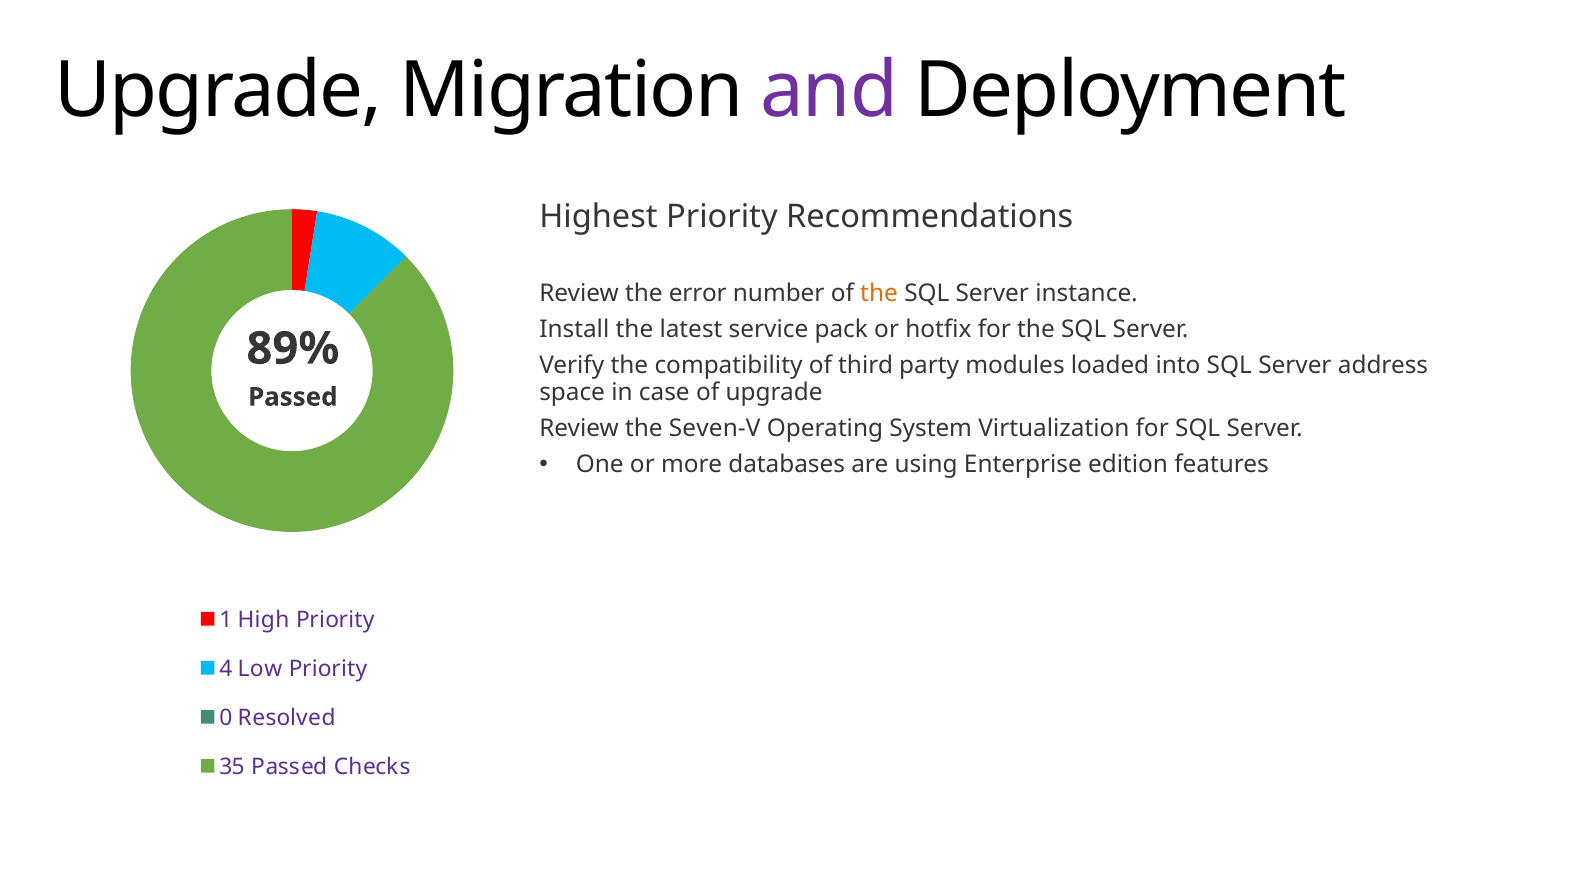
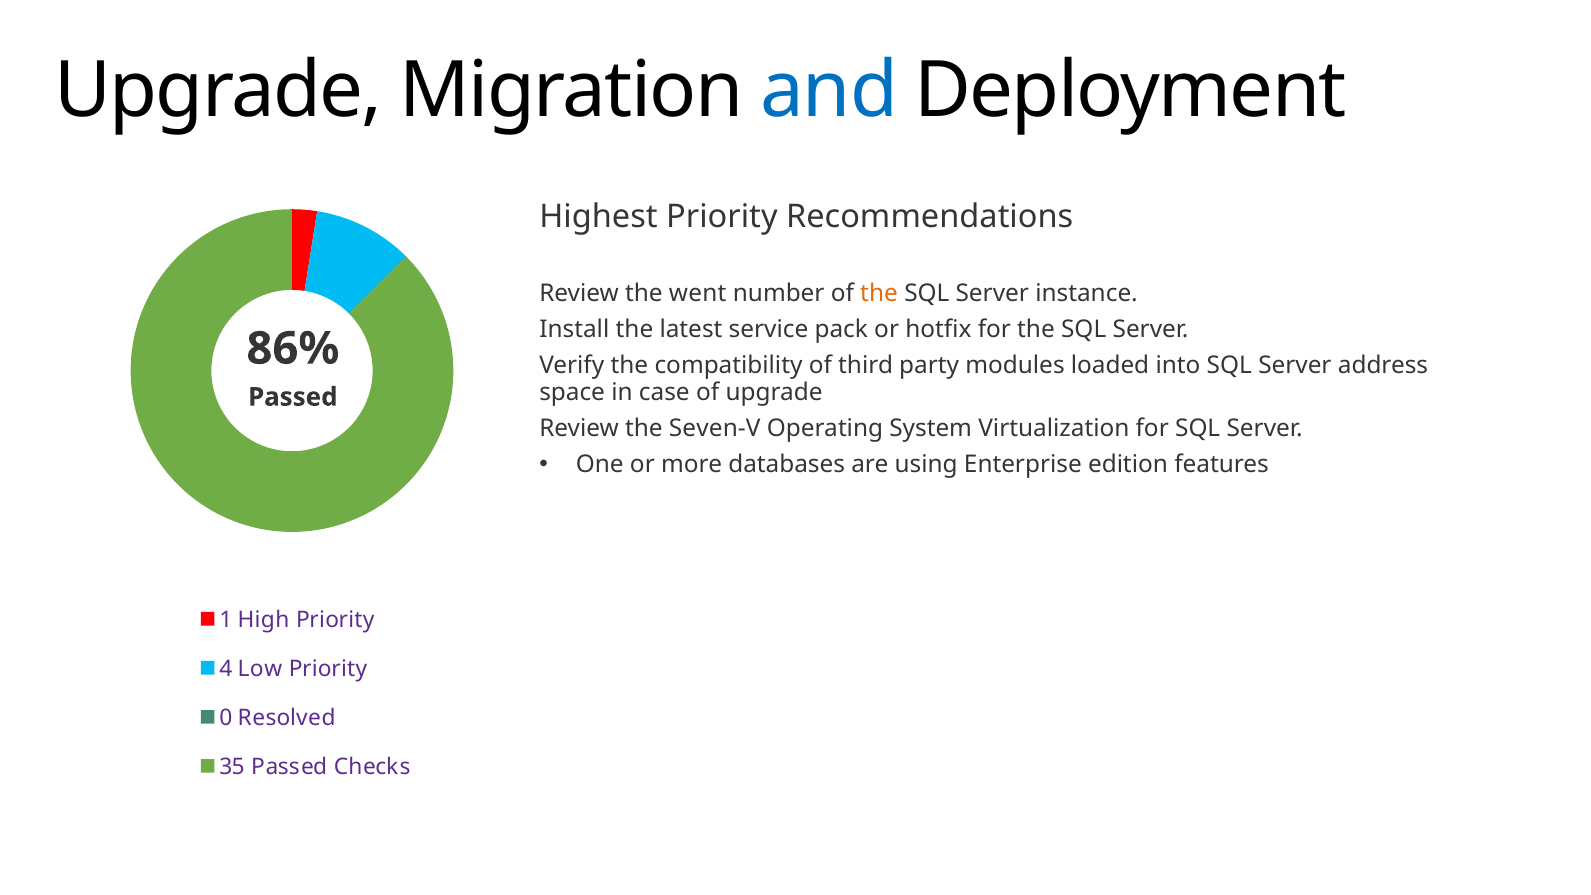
and colour: purple -> blue
error: error -> went
89%: 89% -> 86%
